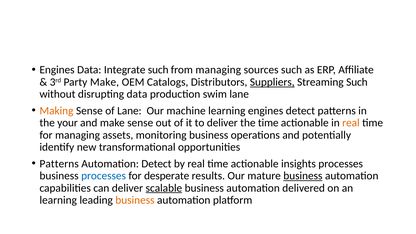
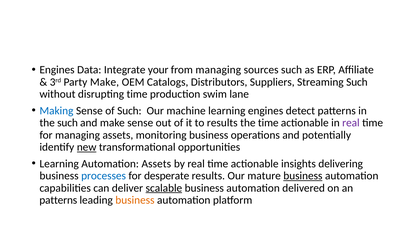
Integrate such: such -> your
Suppliers underline: present -> none
disrupting data: data -> time
Making colour: orange -> blue
of Lane: Lane -> Such
the your: your -> such
to deliver: deliver -> results
real at (351, 123) colour: orange -> purple
new underline: none -> present
Patterns at (59, 164): Patterns -> Learning
Automation Detect: Detect -> Assets
insights processes: processes -> delivering
learning at (58, 200): learning -> patterns
